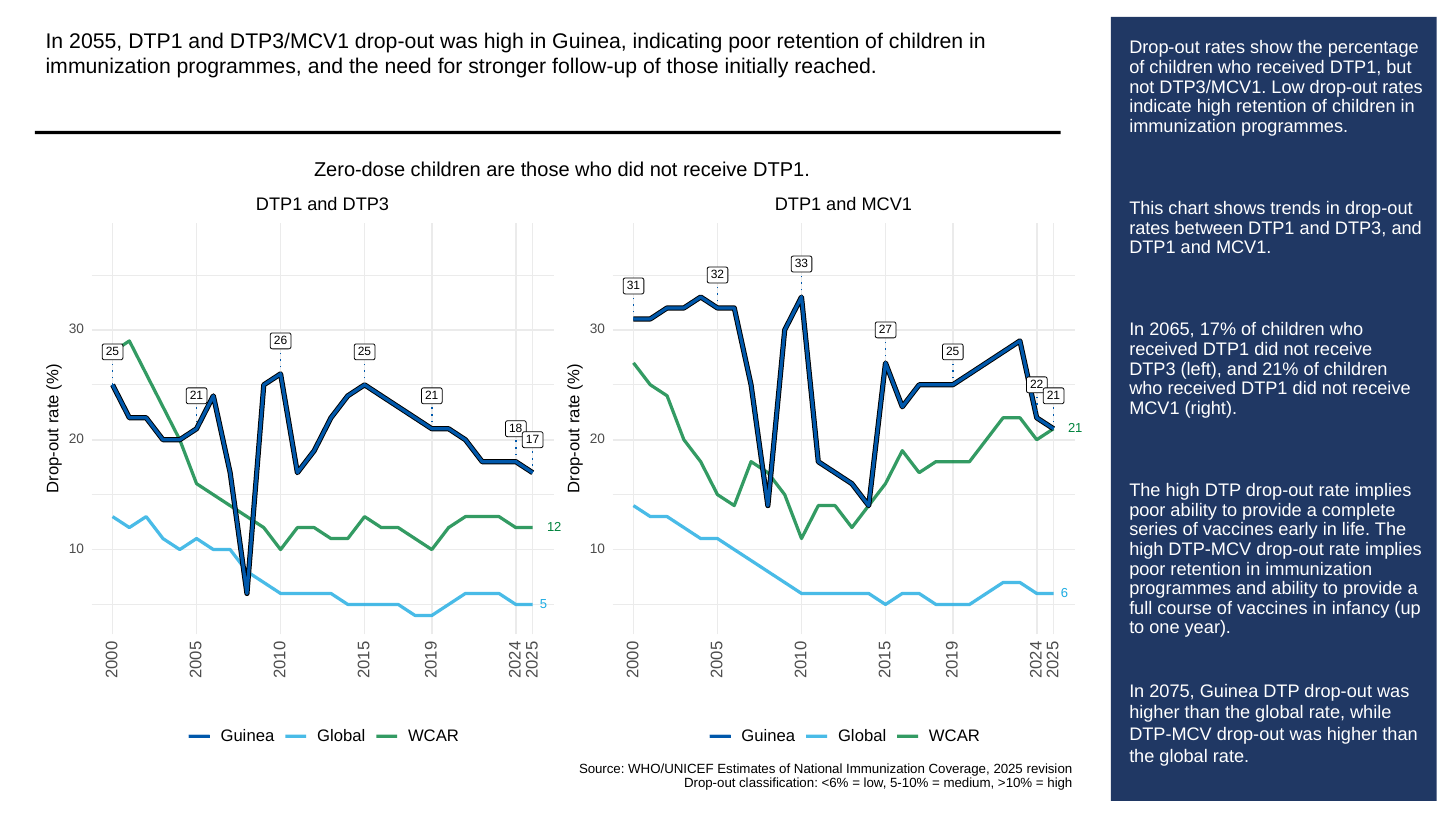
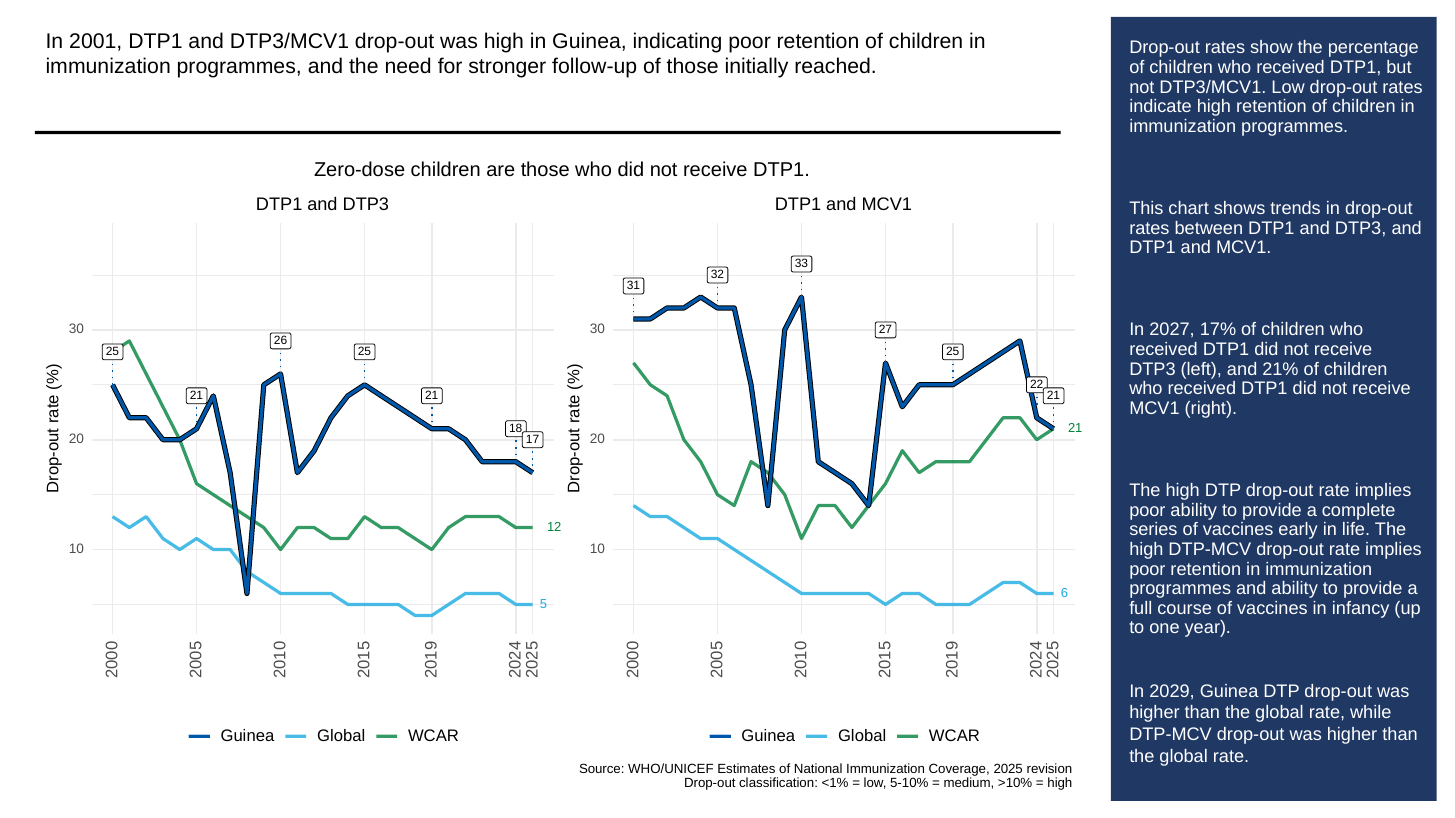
2055: 2055 -> 2001
2065: 2065 -> 2027
2075: 2075 -> 2029
<6%: <6% -> <1%
